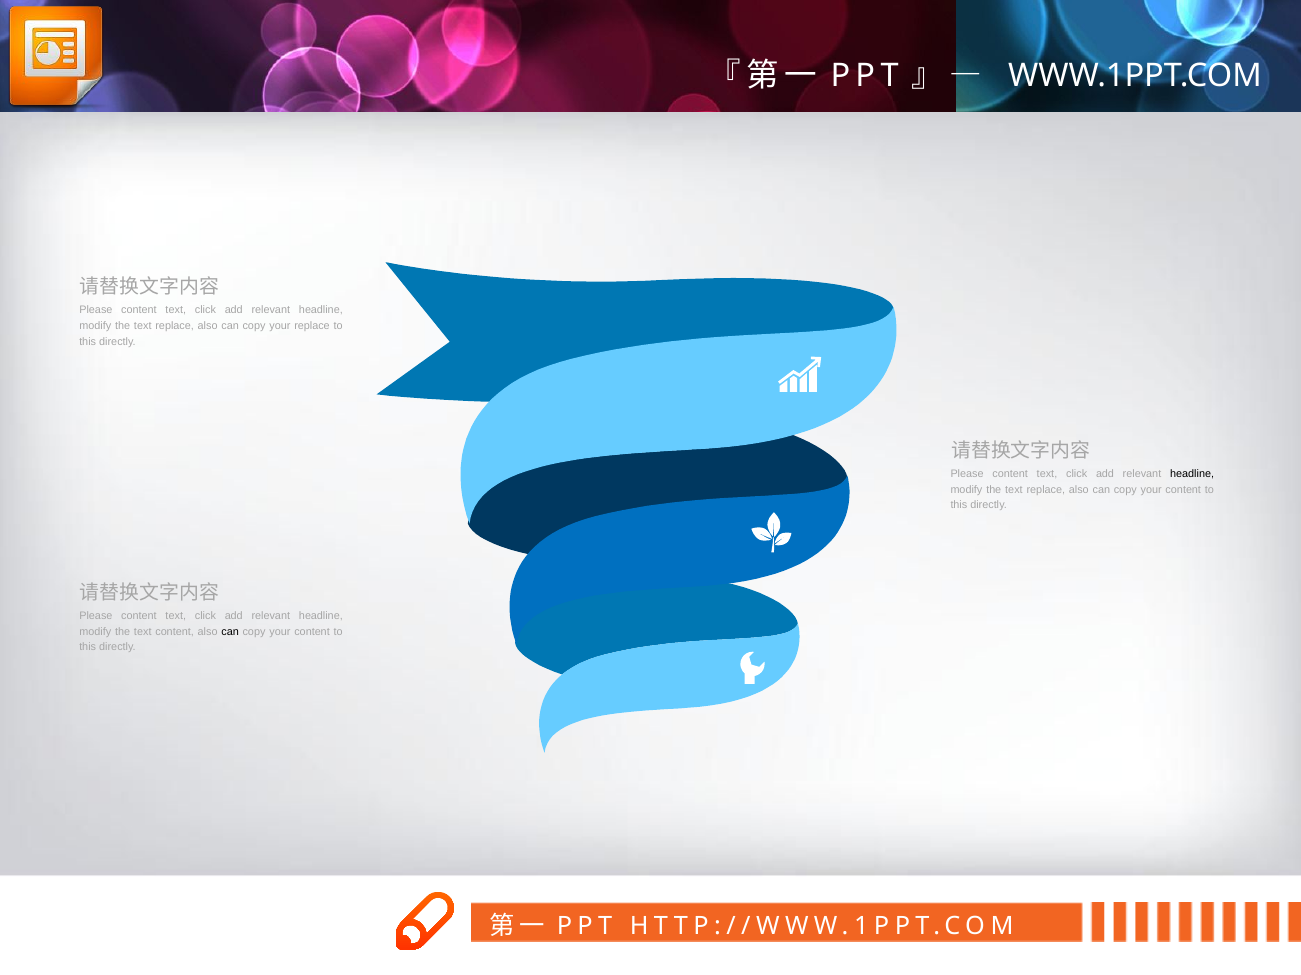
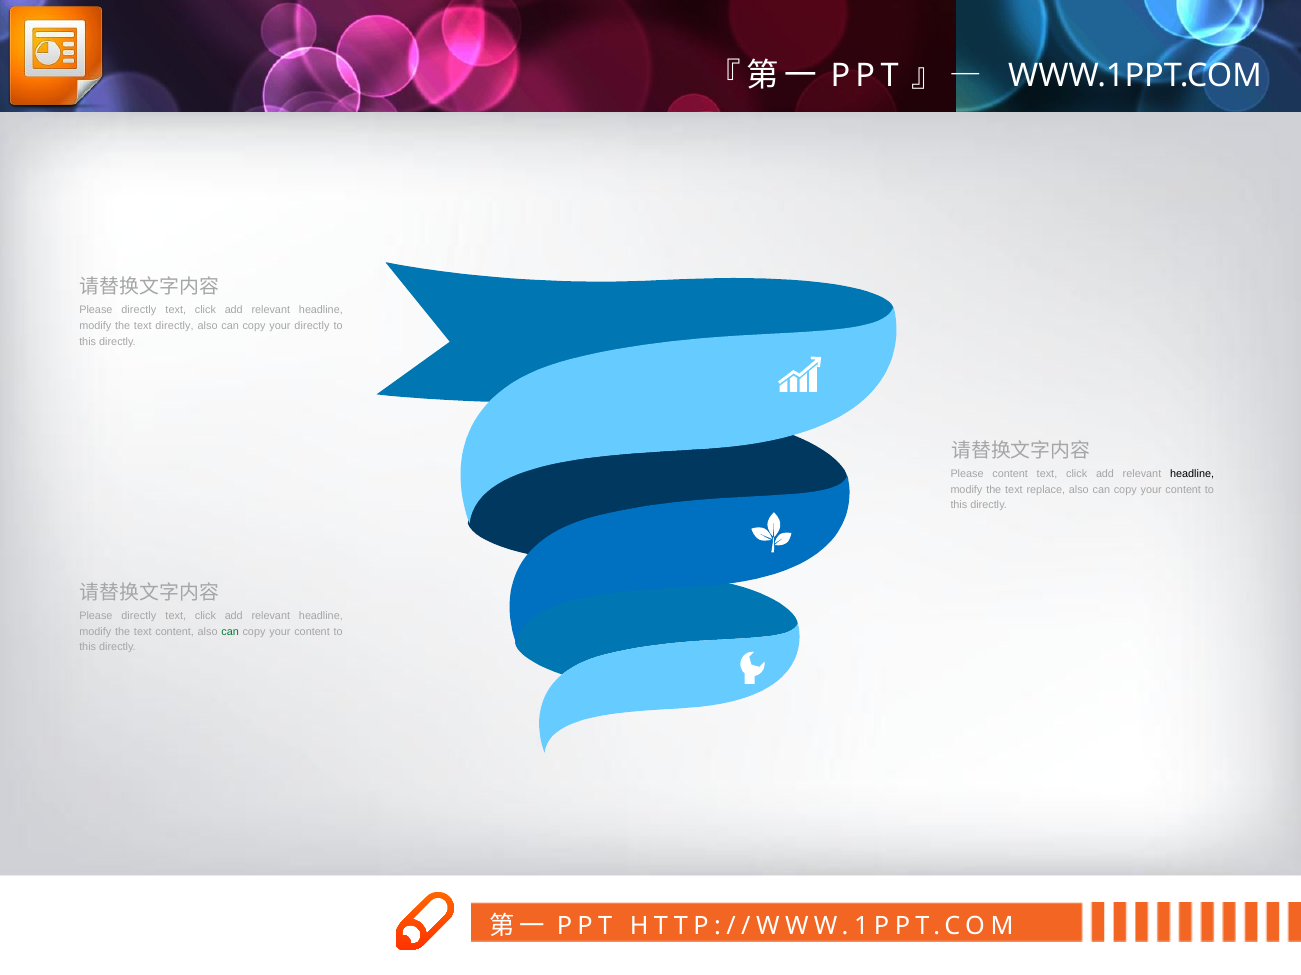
content at (139, 311): content -> directly
replace at (175, 326): replace -> directly
your replace: replace -> directly
content at (139, 617): content -> directly
can at (230, 632) colour: black -> green
